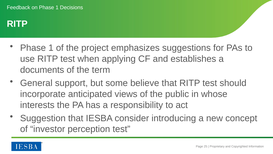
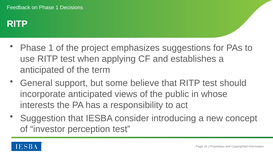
documents at (42, 70): documents -> anticipated
